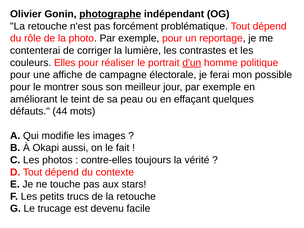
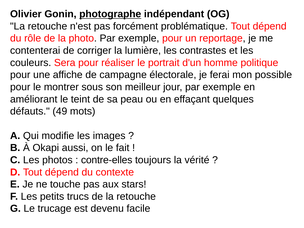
Elles: Elles -> Sera
d'un underline: present -> none
44: 44 -> 49
